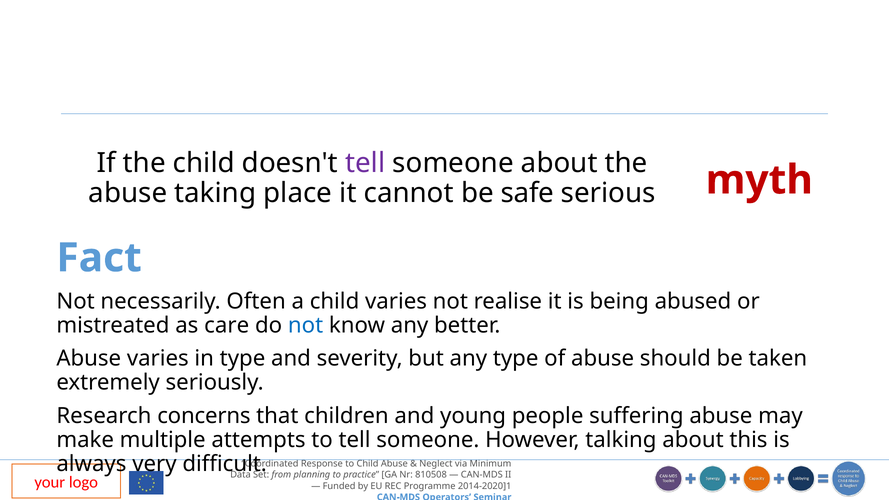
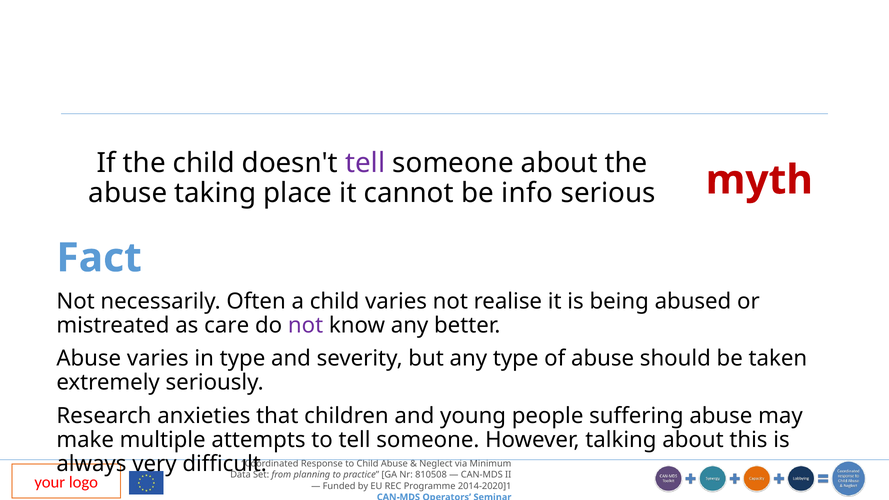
safe: safe -> info
not at (306, 325) colour: blue -> purple
concerns: concerns -> anxieties
